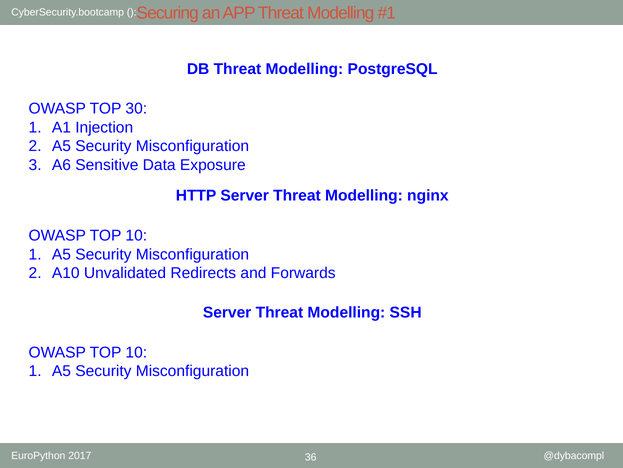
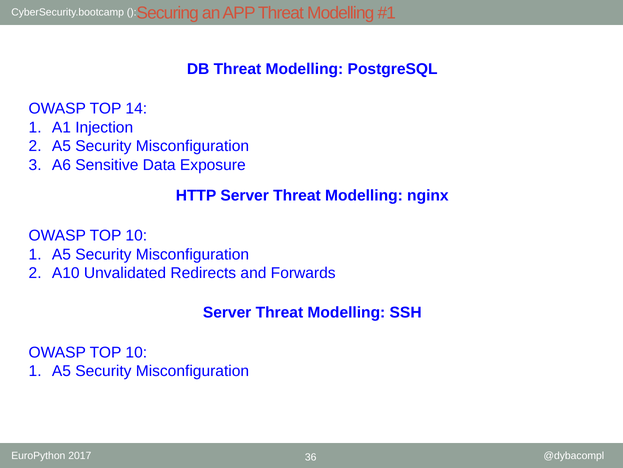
30: 30 -> 14
